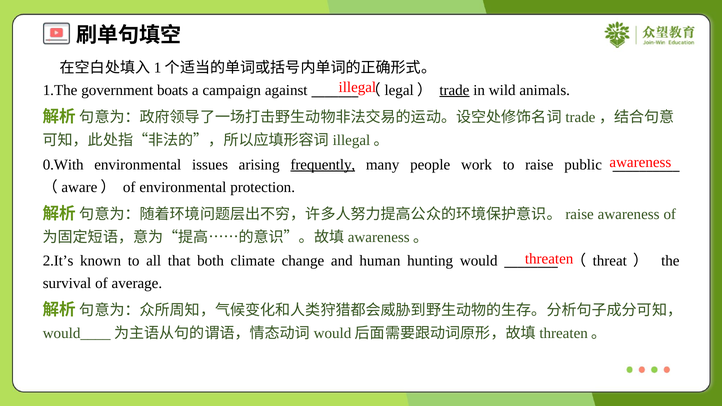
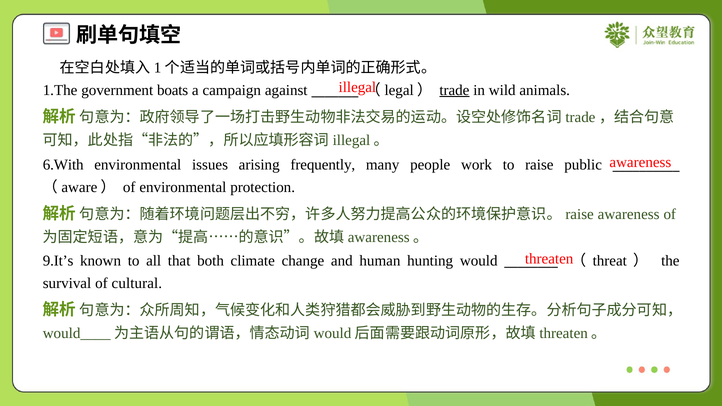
0.With: 0.With -> 6.With
frequently underline: present -> none
2.It’s: 2.It’s -> 9.It’s
average: average -> cultural
